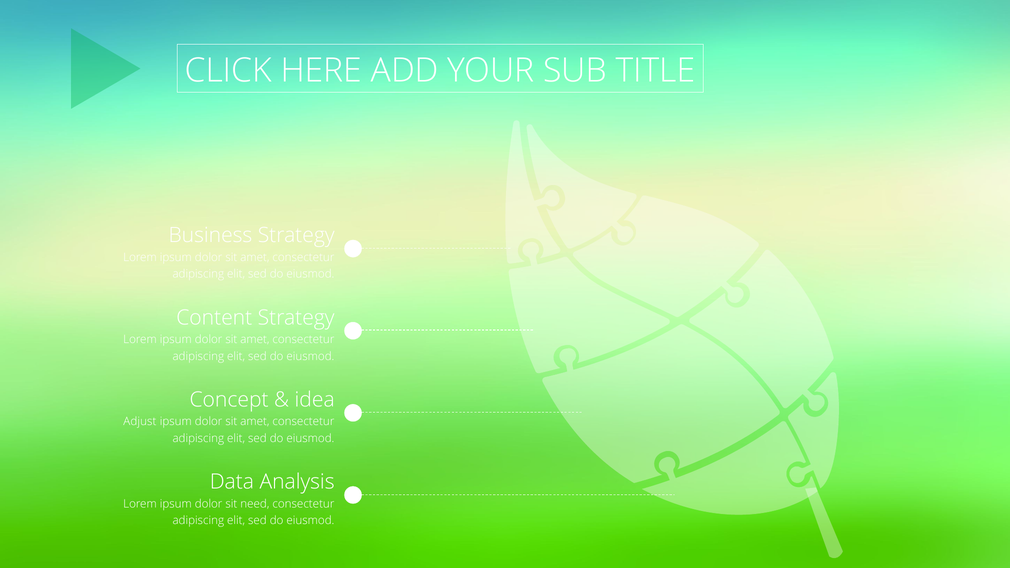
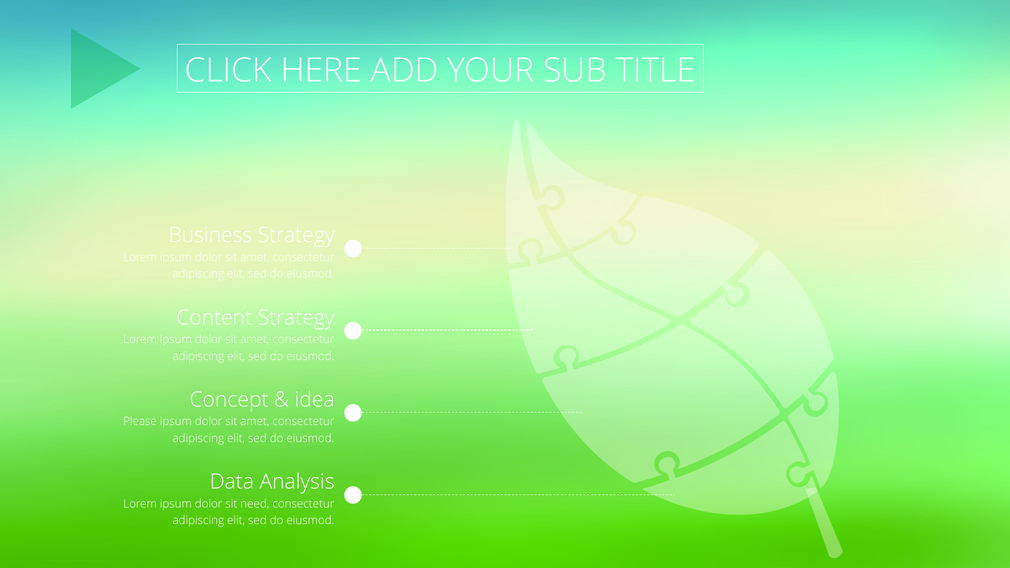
Adjust: Adjust -> Please
